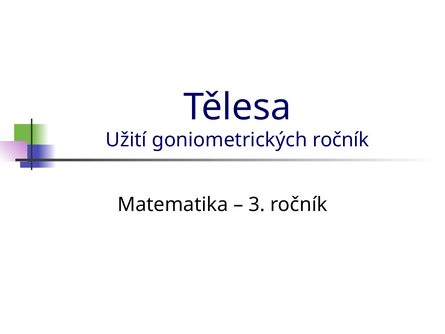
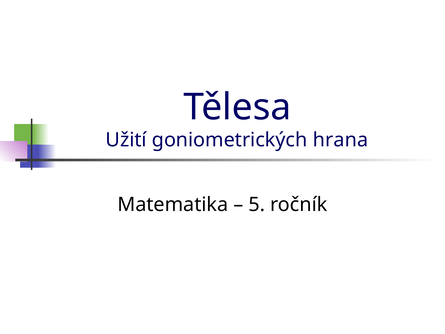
goniometrických ročník: ročník -> hrana
3: 3 -> 5
